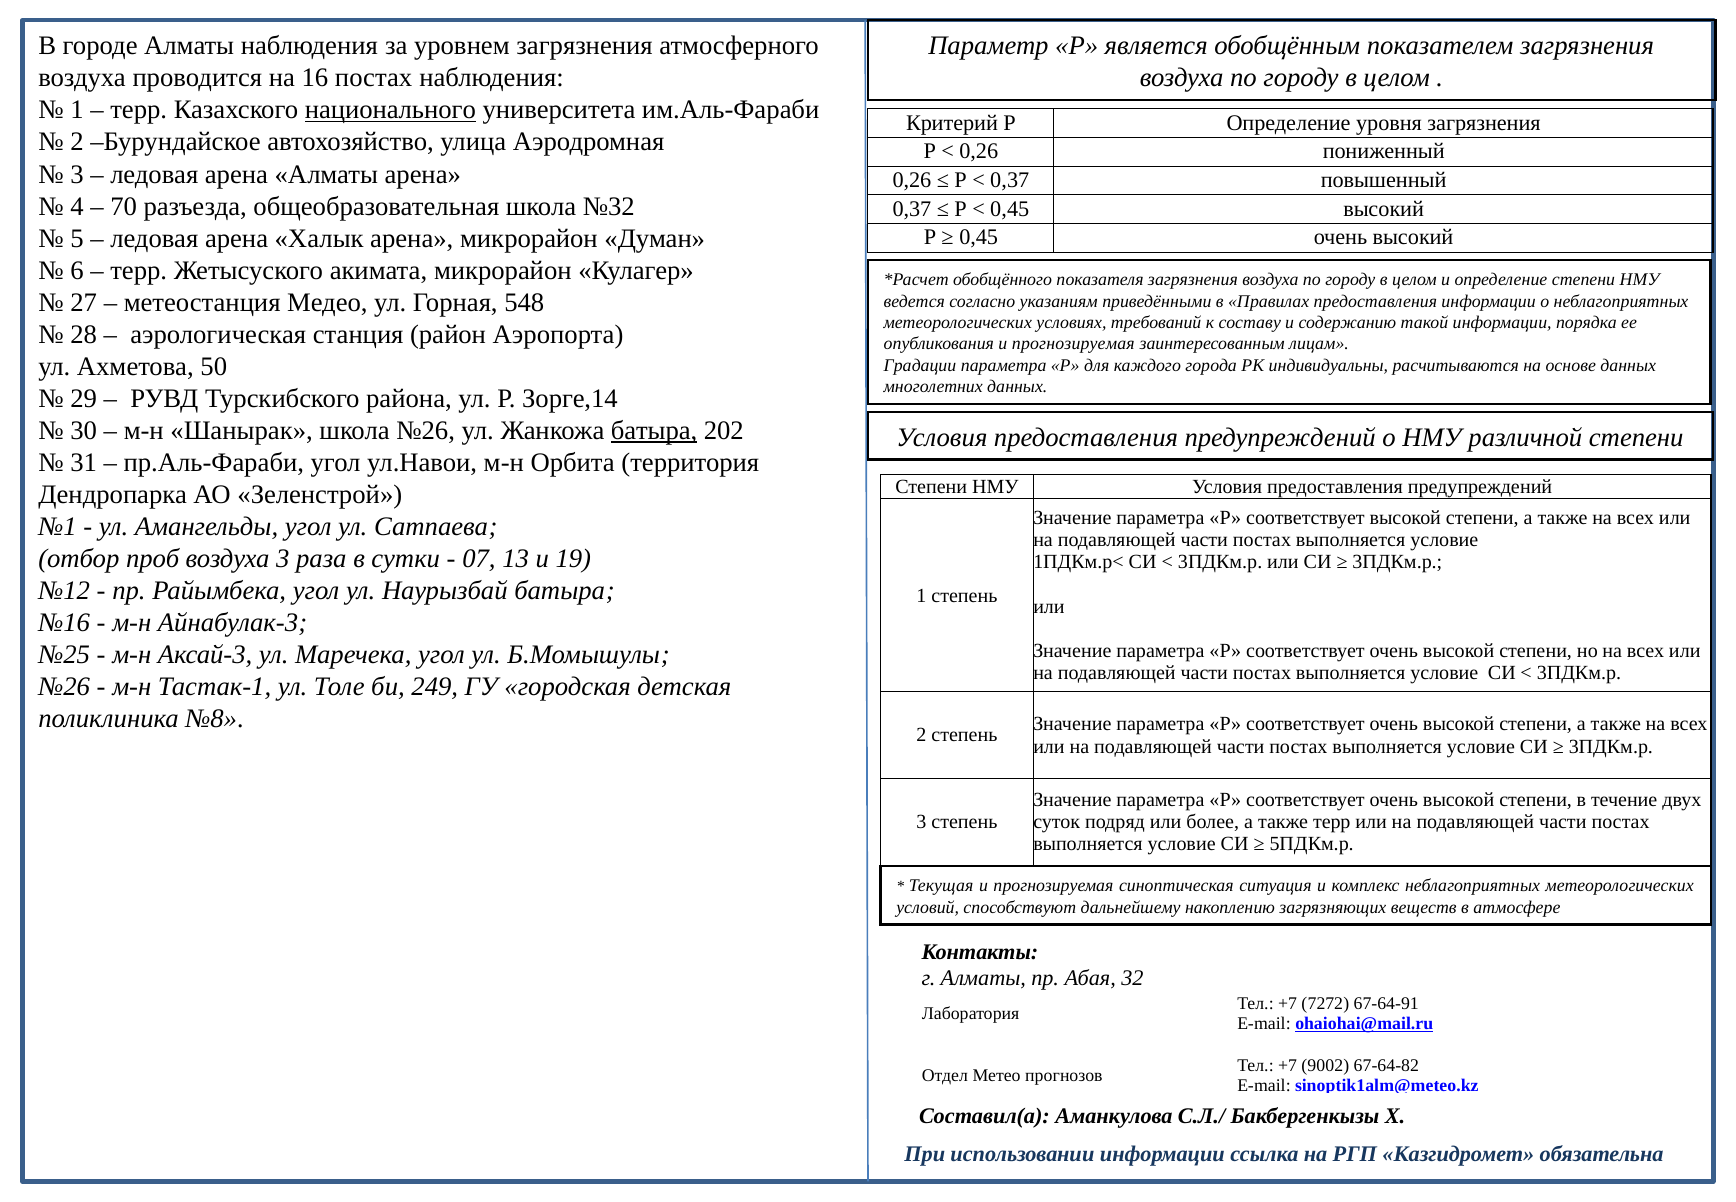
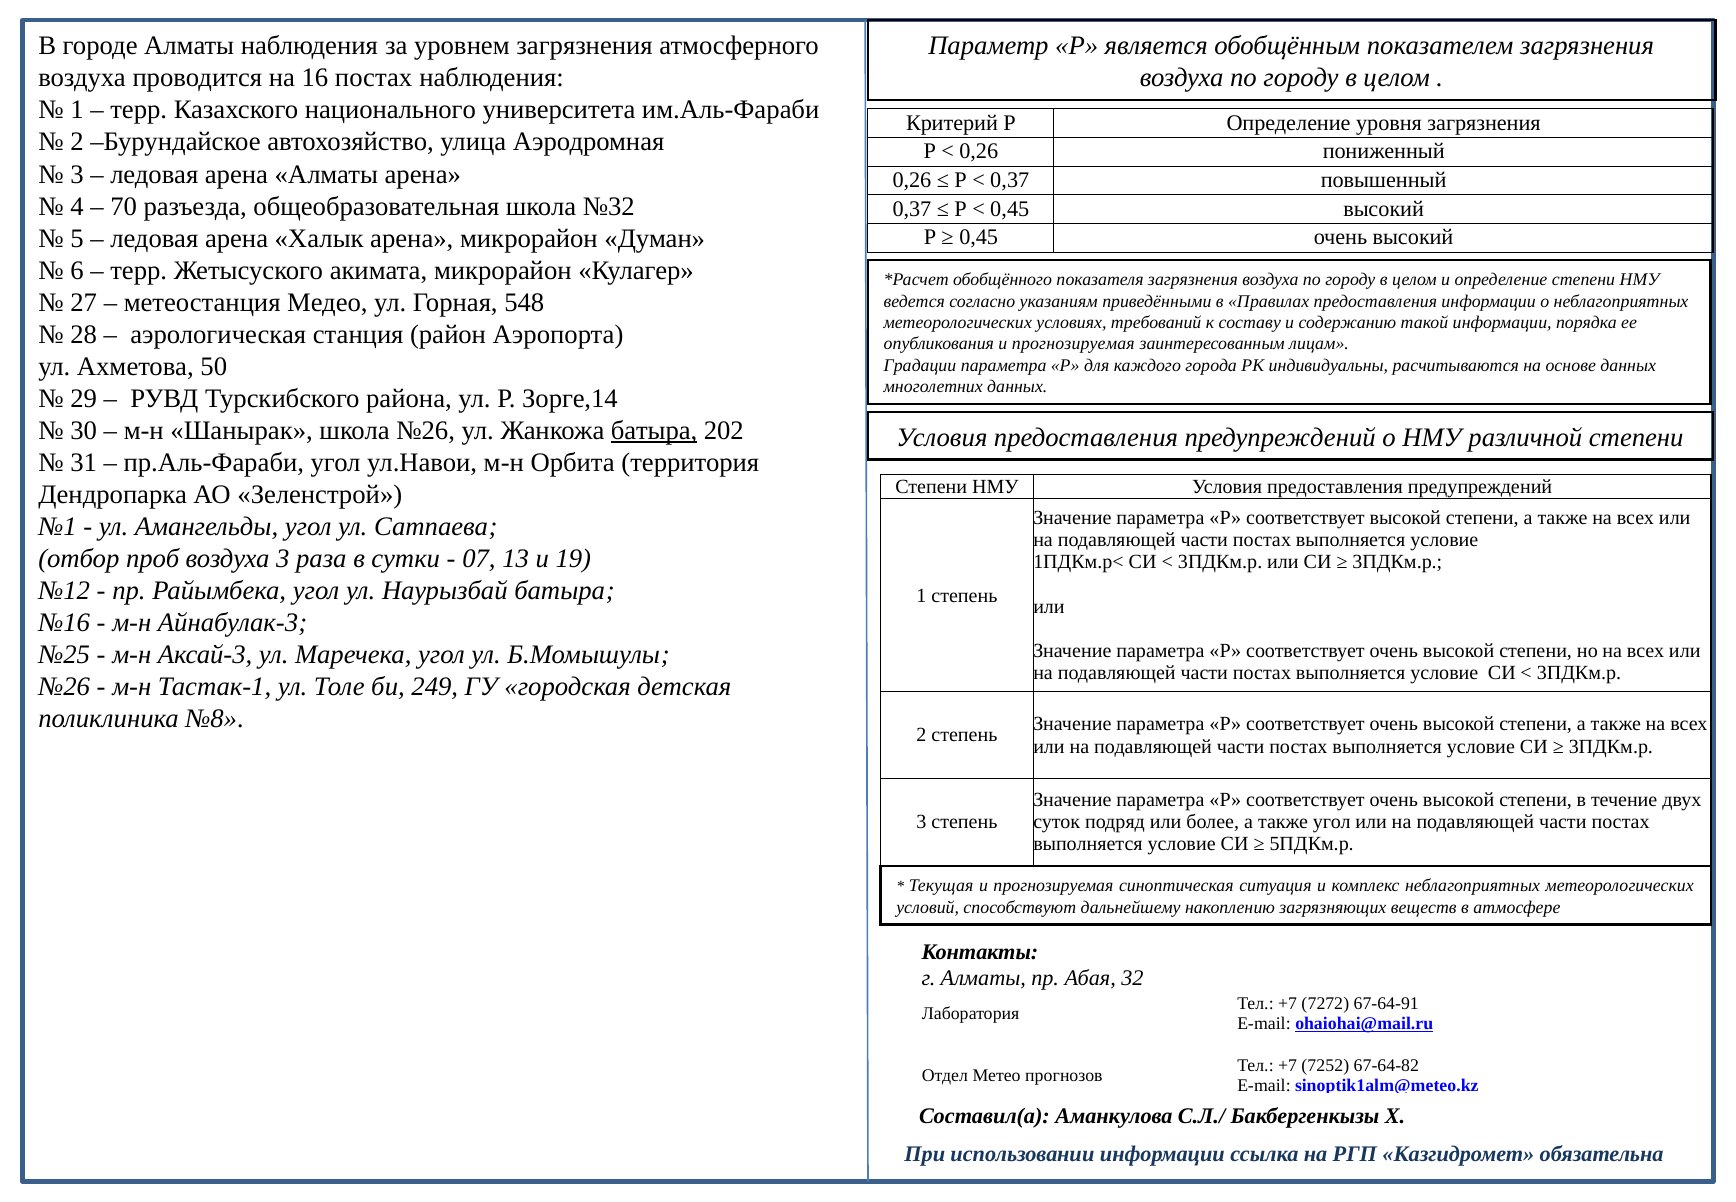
национального underline: present -> none
также терр: терр -> угол
9002: 9002 -> 7252
